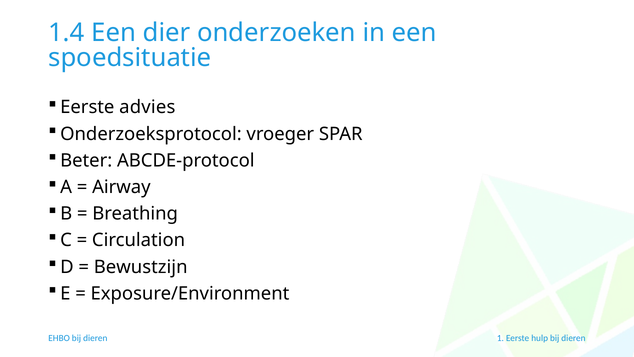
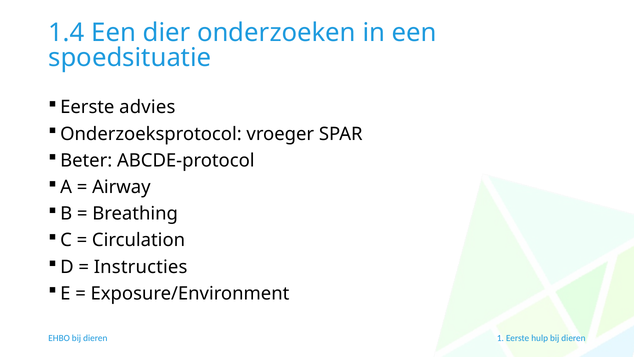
Bewustzijn: Bewustzijn -> Instructies
